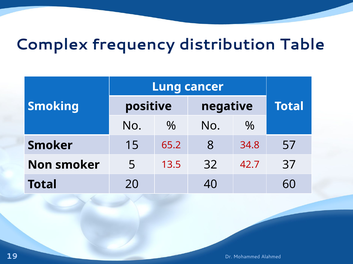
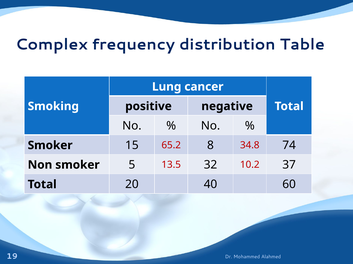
57: 57 -> 74
42.7: 42.7 -> 10.2
